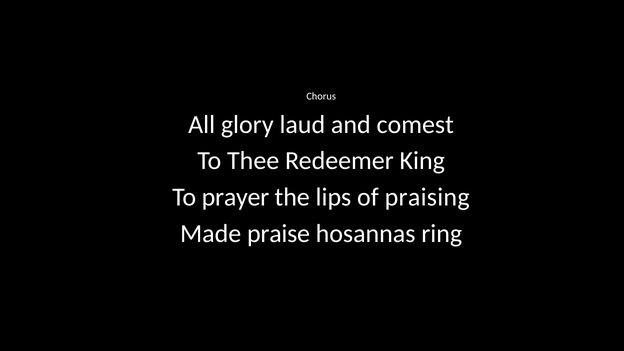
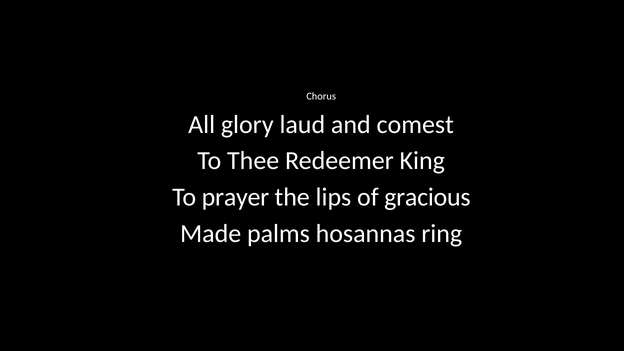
praising: praising -> gracious
praise: praise -> palms
